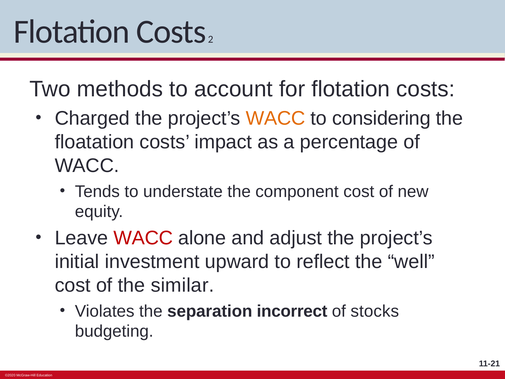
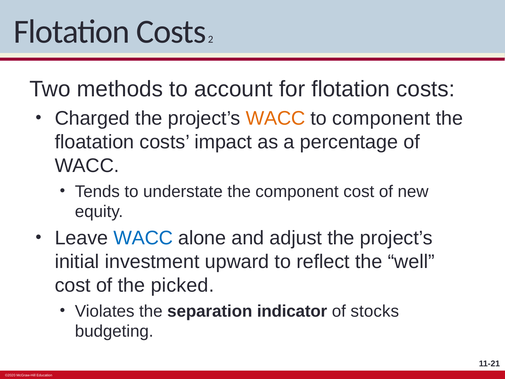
to considering: considering -> component
WACC at (143, 238) colour: red -> blue
similar: similar -> picked
incorrect: incorrect -> indicator
